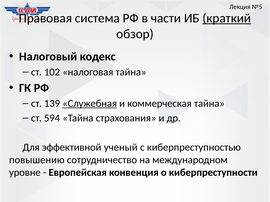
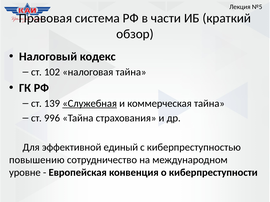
краткий underline: present -> none
594: 594 -> 996
ученый: ученый -> единый
